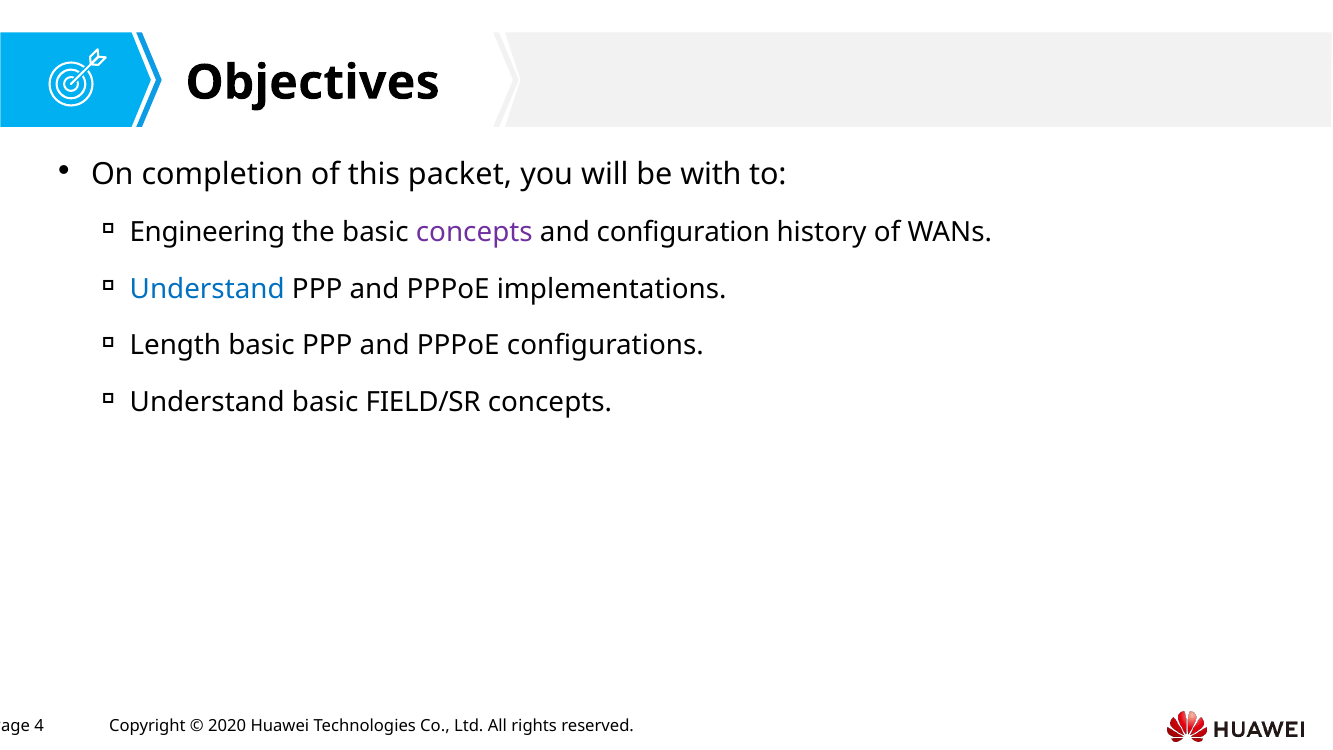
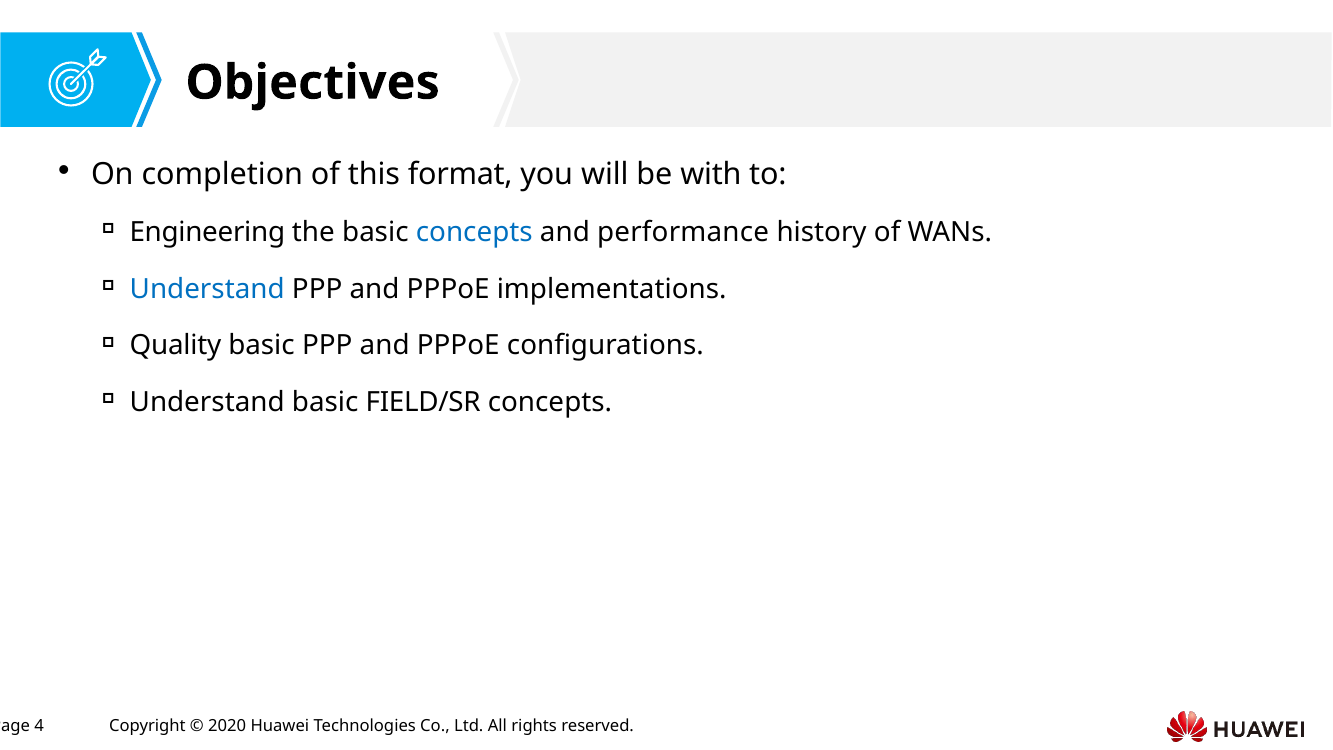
packet: packet -> format
concepts at (474, 232) colour: purple -> blue
configuration: configuration -> performance
Length: Length -> Quality
